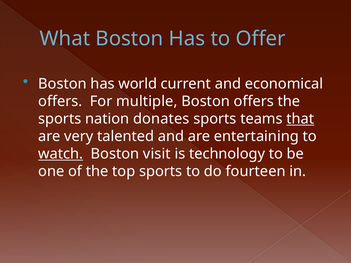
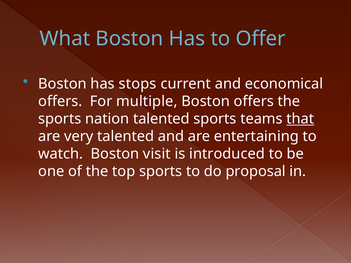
world: world -> stops
nation donates: donates -> talented
watch underline: present -> none
technology: technology -> introduced
fourteen: fourteen -> proposal
